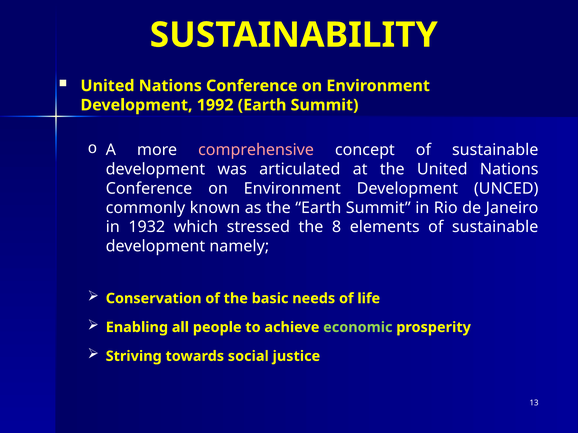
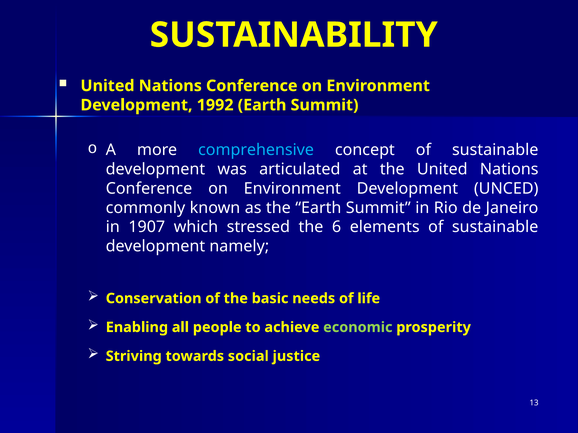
comprehensive colour: pink -> light blue
1932: 1932 -> 1907
8: 8 -> 6
